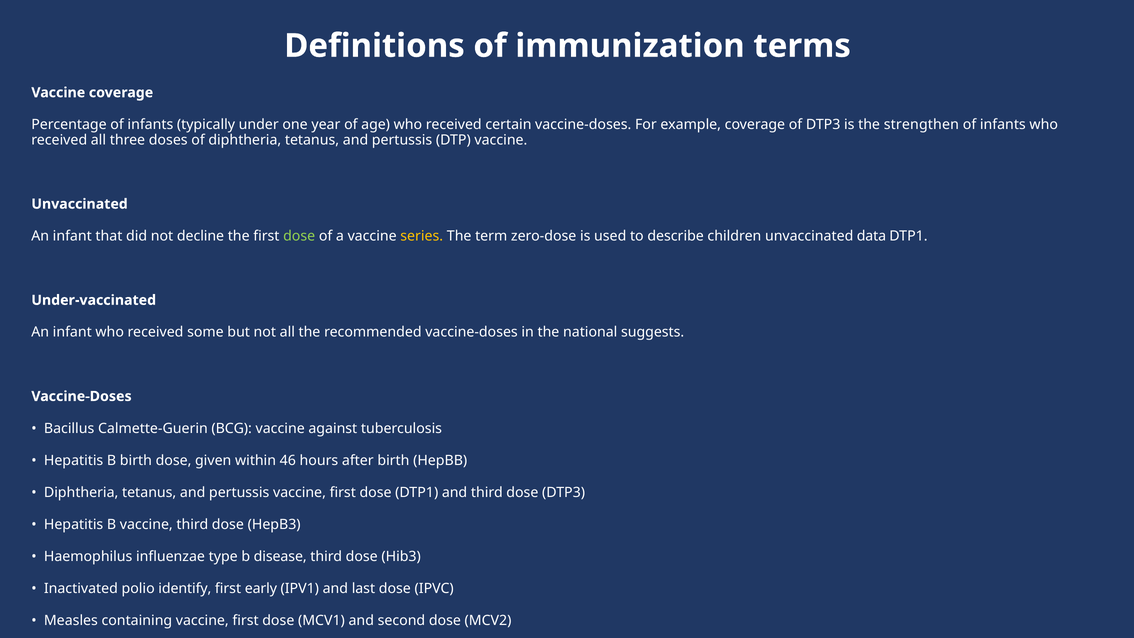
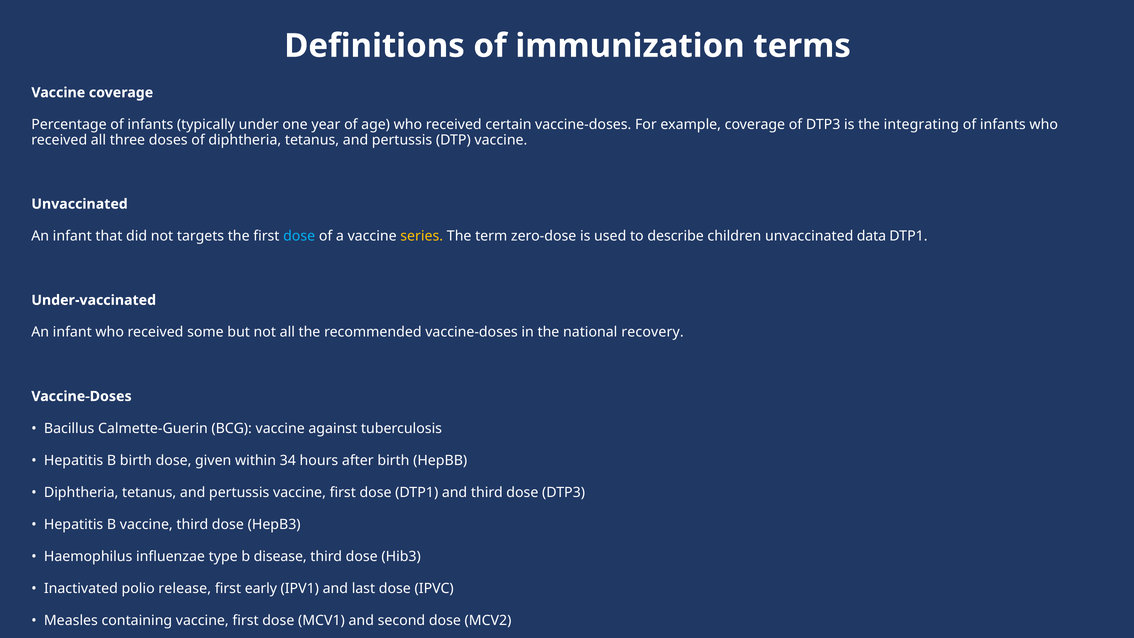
the strengthen: strengthen -> integrating
decline: decline -> targets
dose at (299, 236) colour: light green -> light blue
suggests: suggests -> recovery
46: 46 -> 34
identify: identify -> release
